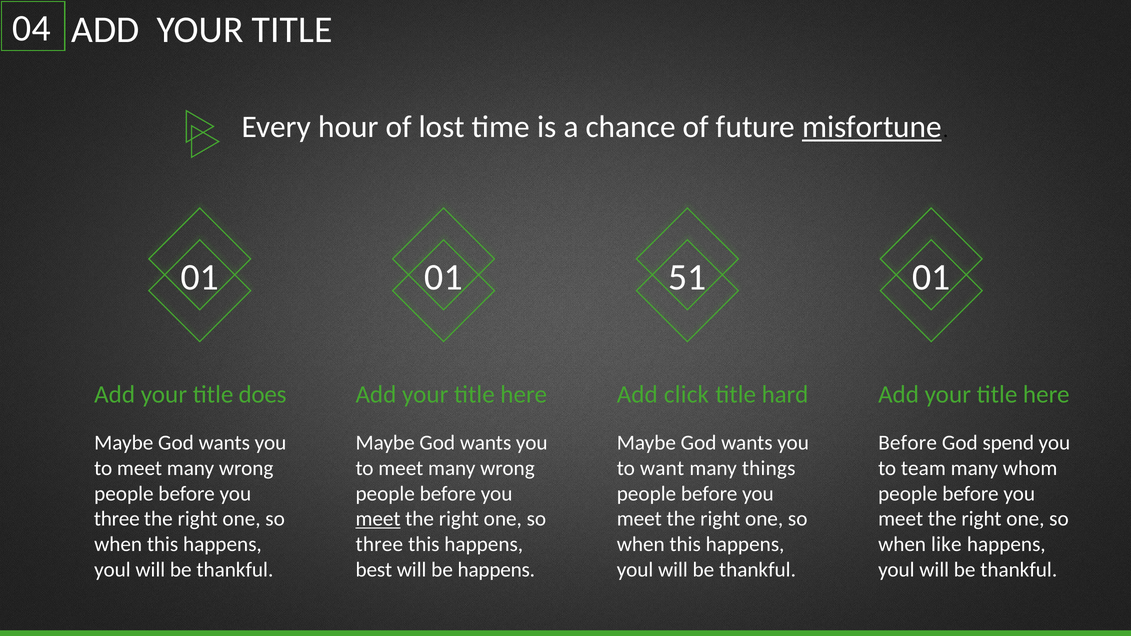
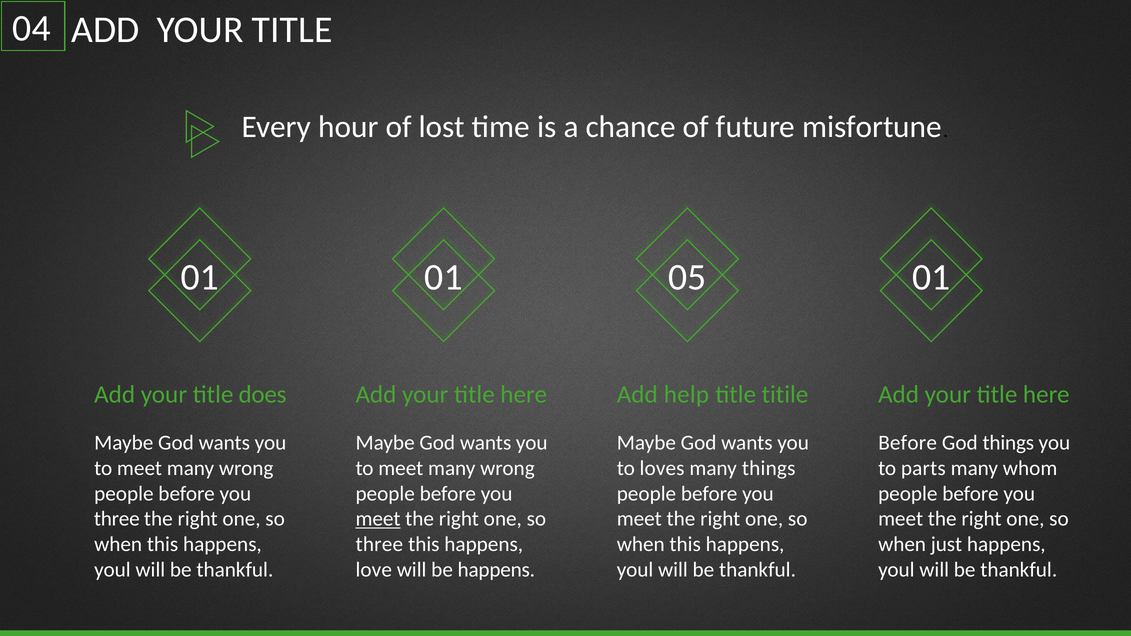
misfortune underline: present -> none
51: 51 -> 05
click: click -> help
hard: hard -> titile
God spend: spend -> things
want: want -> loves
team: team -> parts
like: like -> just
best: best -> love
